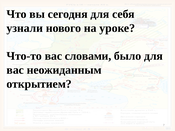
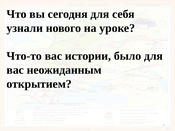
словами: словами -> истории
